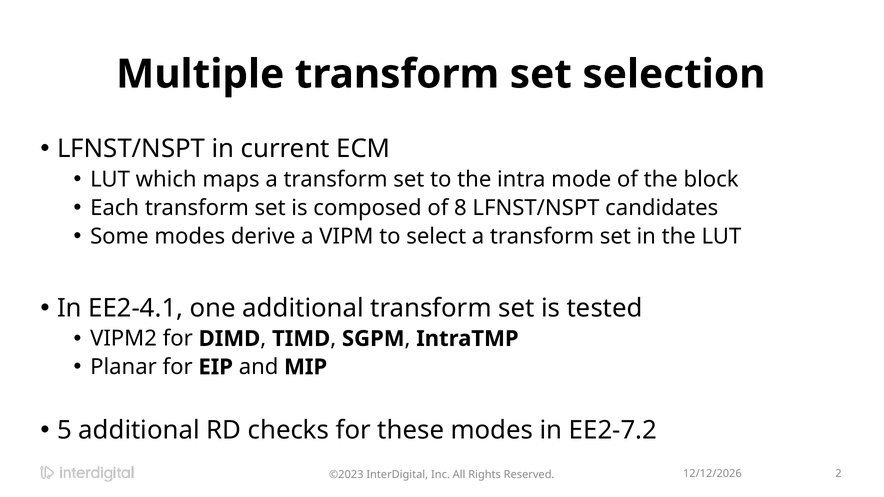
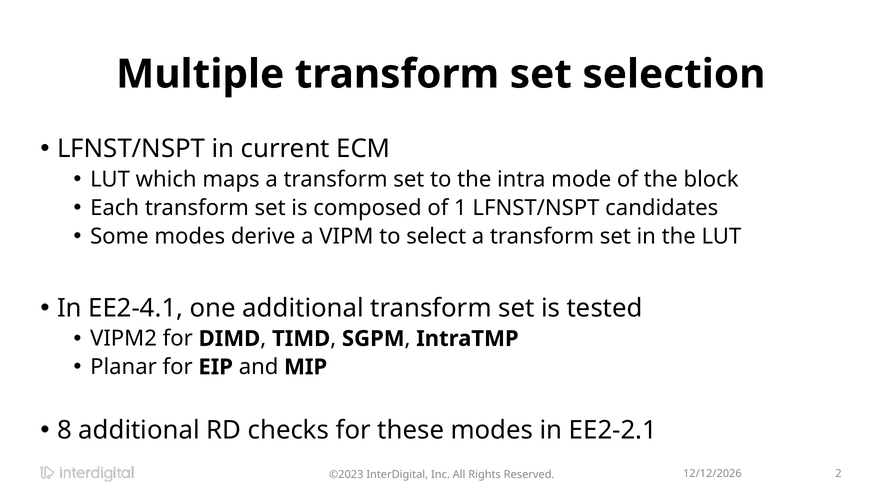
8: 8 -> 1
5: 5 -> 8
EE2-7.2: EE2-7.2 -> EE2-2.1
